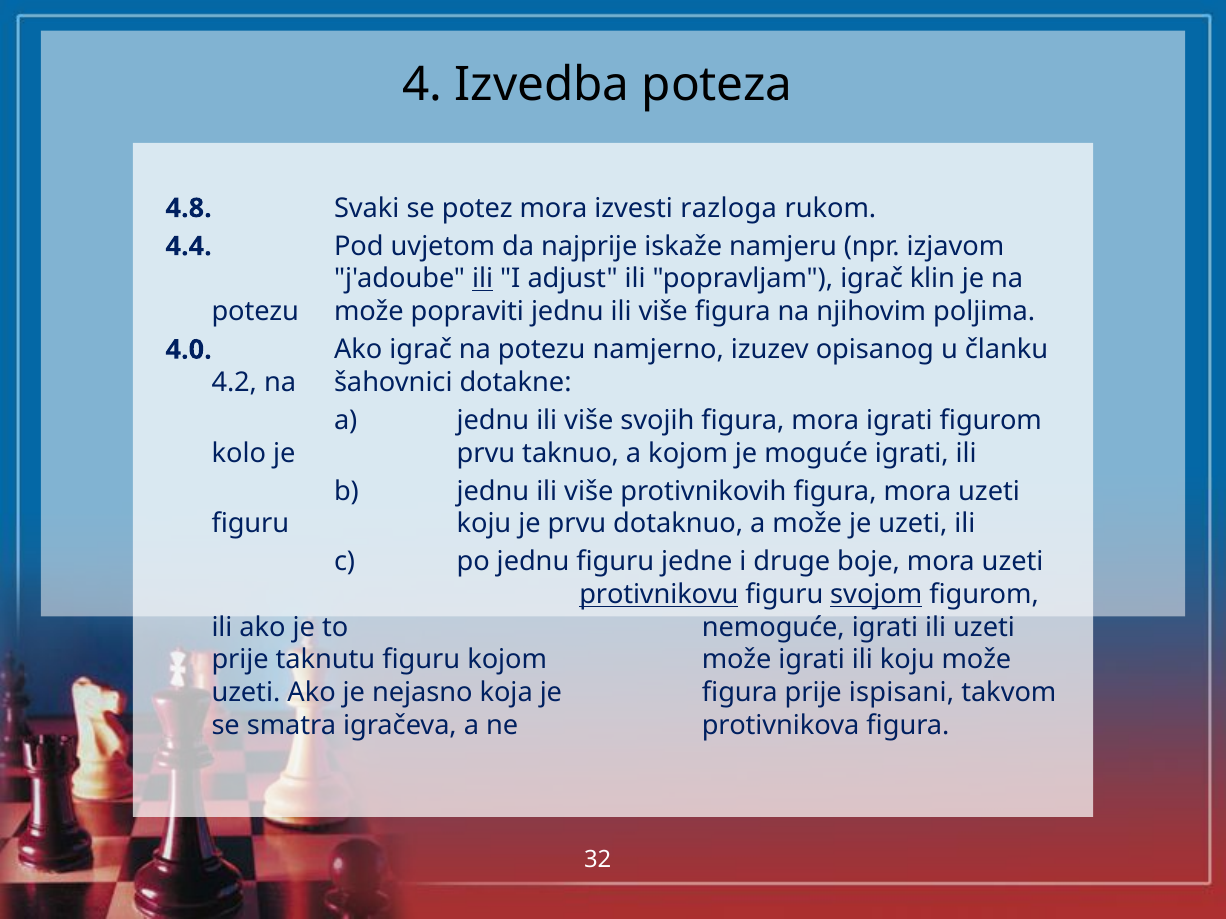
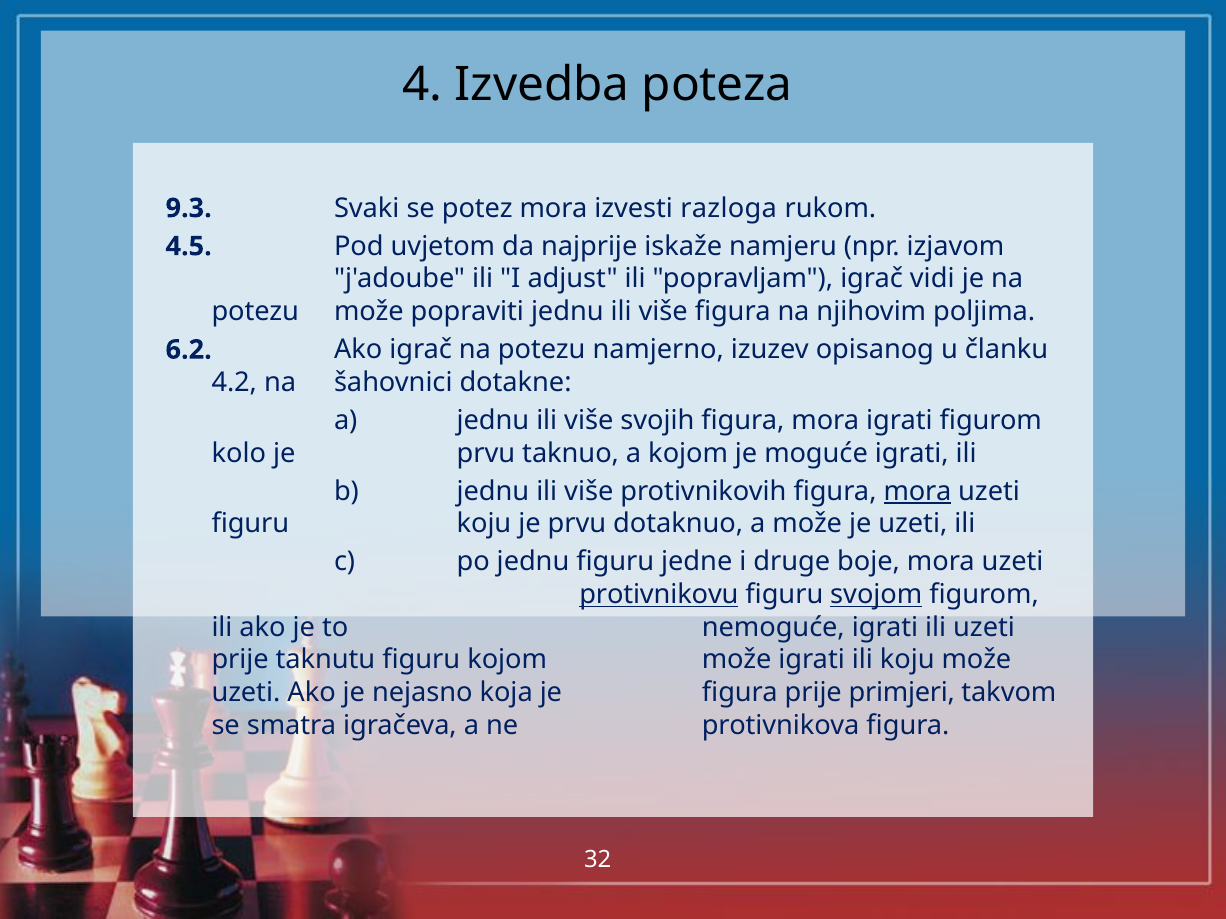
4.8: 4.8 -> 9.3
4.4: 4.4 -> 4.5
ili at (483, 279) underline: present -> none
klin: klin -> vidi
4.0: 4.0 -> 6.2
mora at (917, 492) underline: none -> present
ispisani: ispisani -> primjeri
